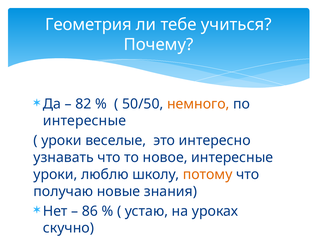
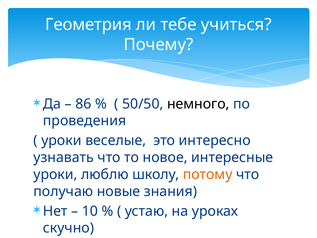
82: 82 -> 86
немного colour: orange -> black
интересные at (85, 121): интересные -> проведения
86: 86 -> 10
